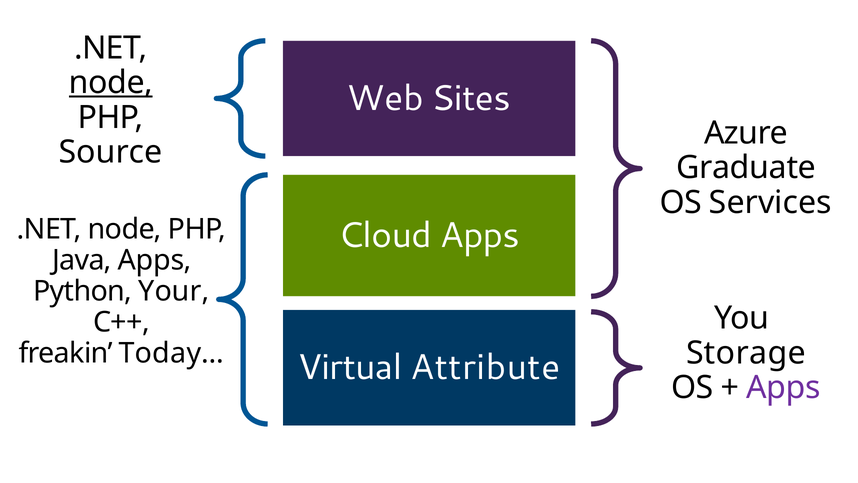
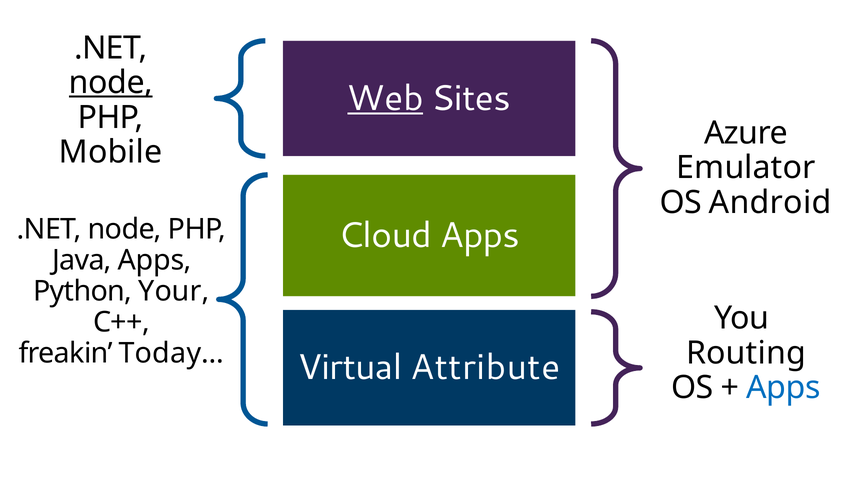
Web underline: none -> present
Source: Source -> Mobile
Graduate: Graduate -> Emulator
Services: Services -> Android
Storage: Storage -> Routing
Apps at (783, 387) colour: purple -> blue
